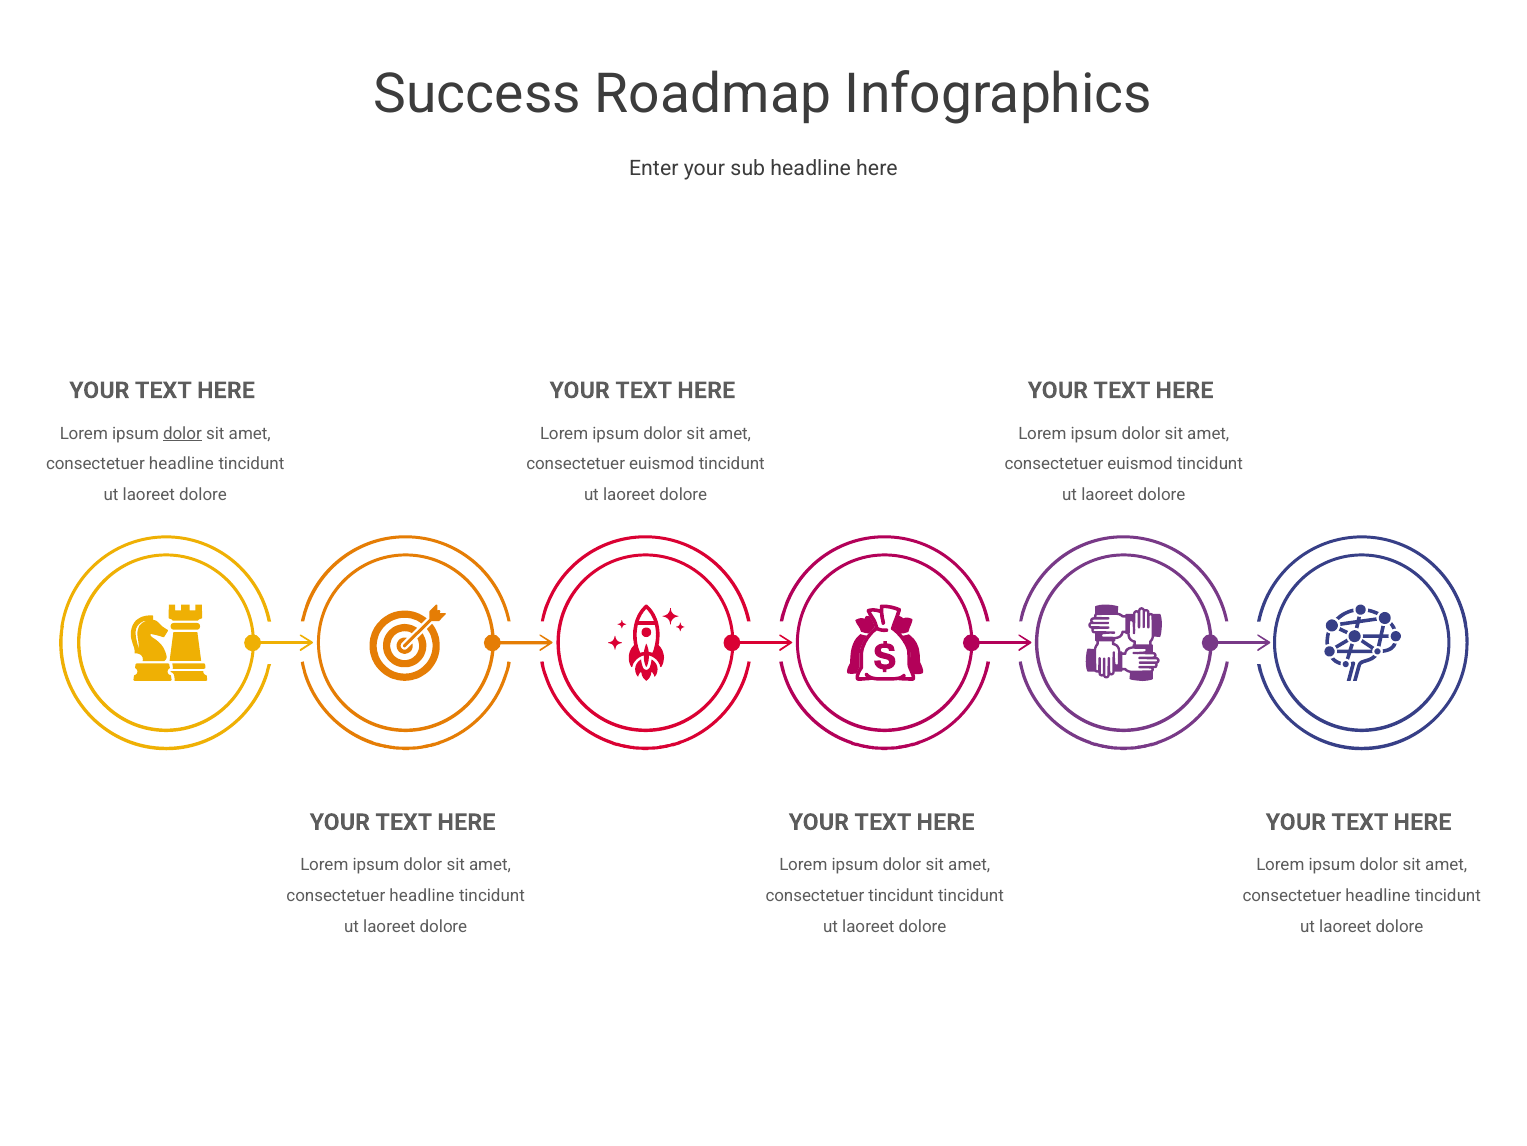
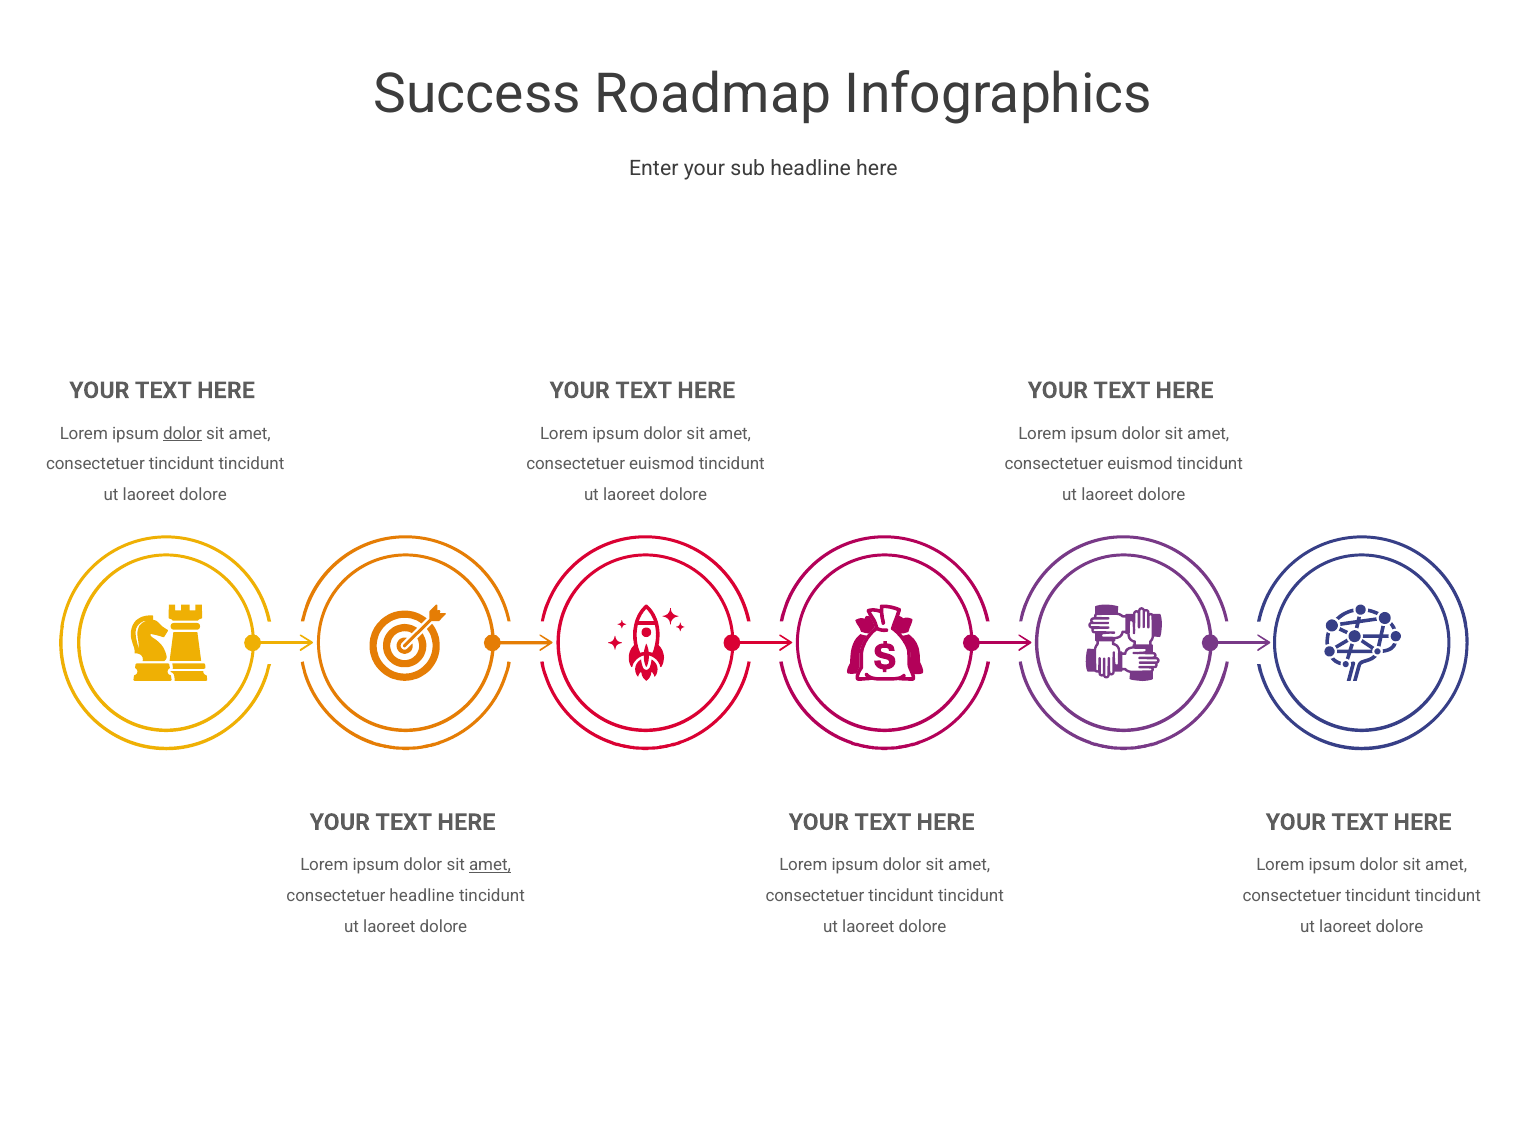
headline at (181, 464): headline -> tincidunt
amet at (490, 865) underline: none -> present
headline at (1378, 895): headline -> tincidunt
